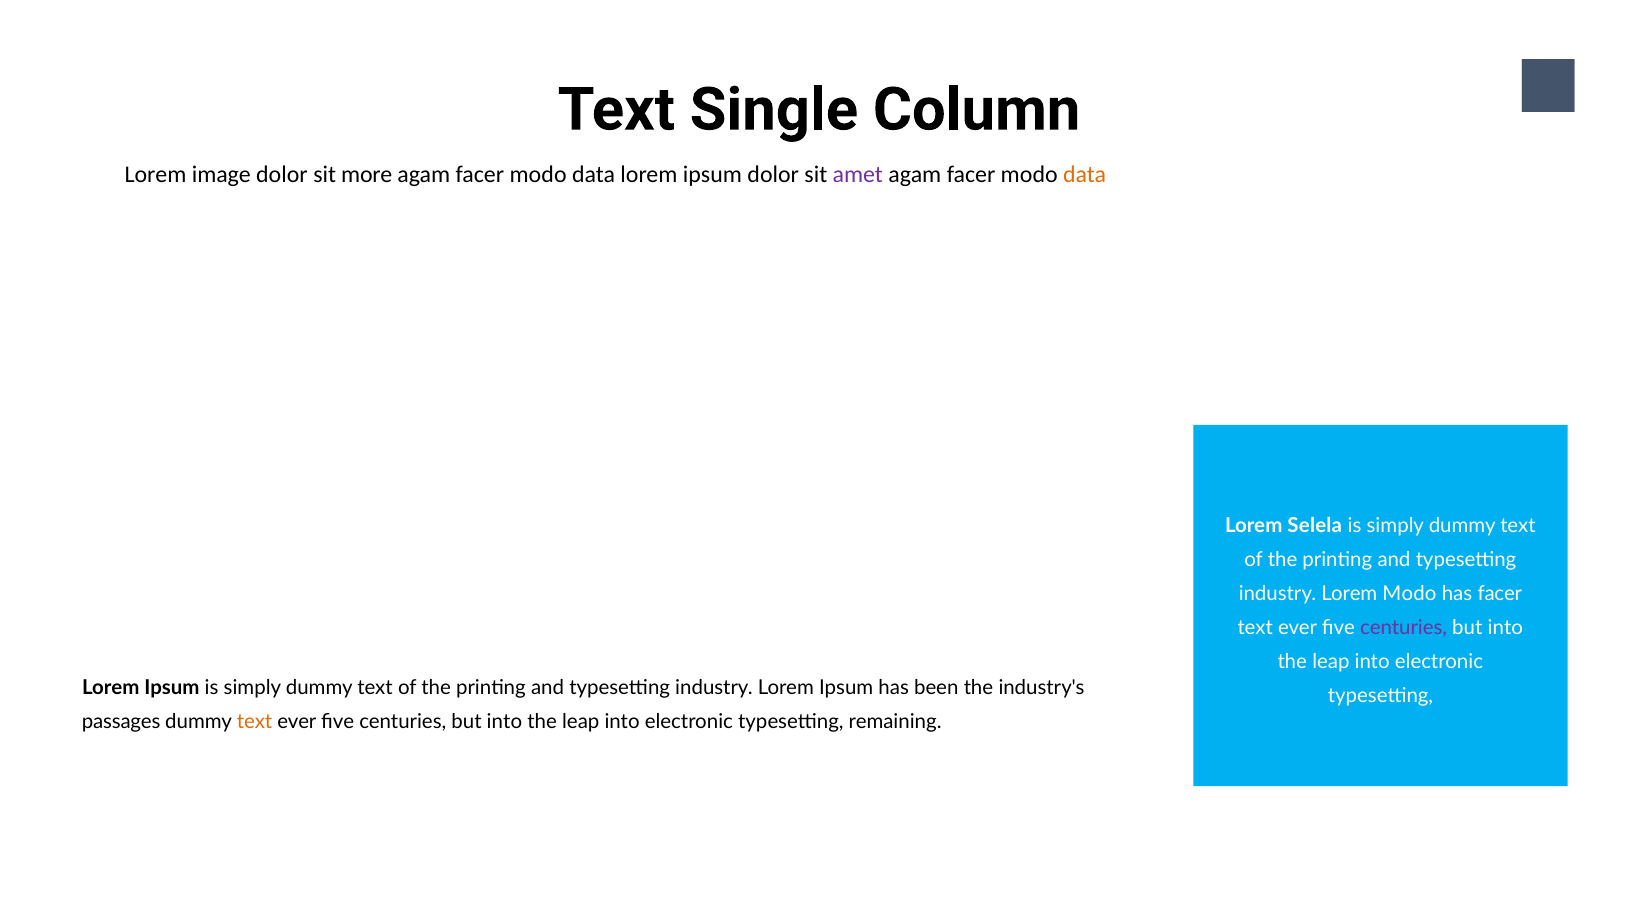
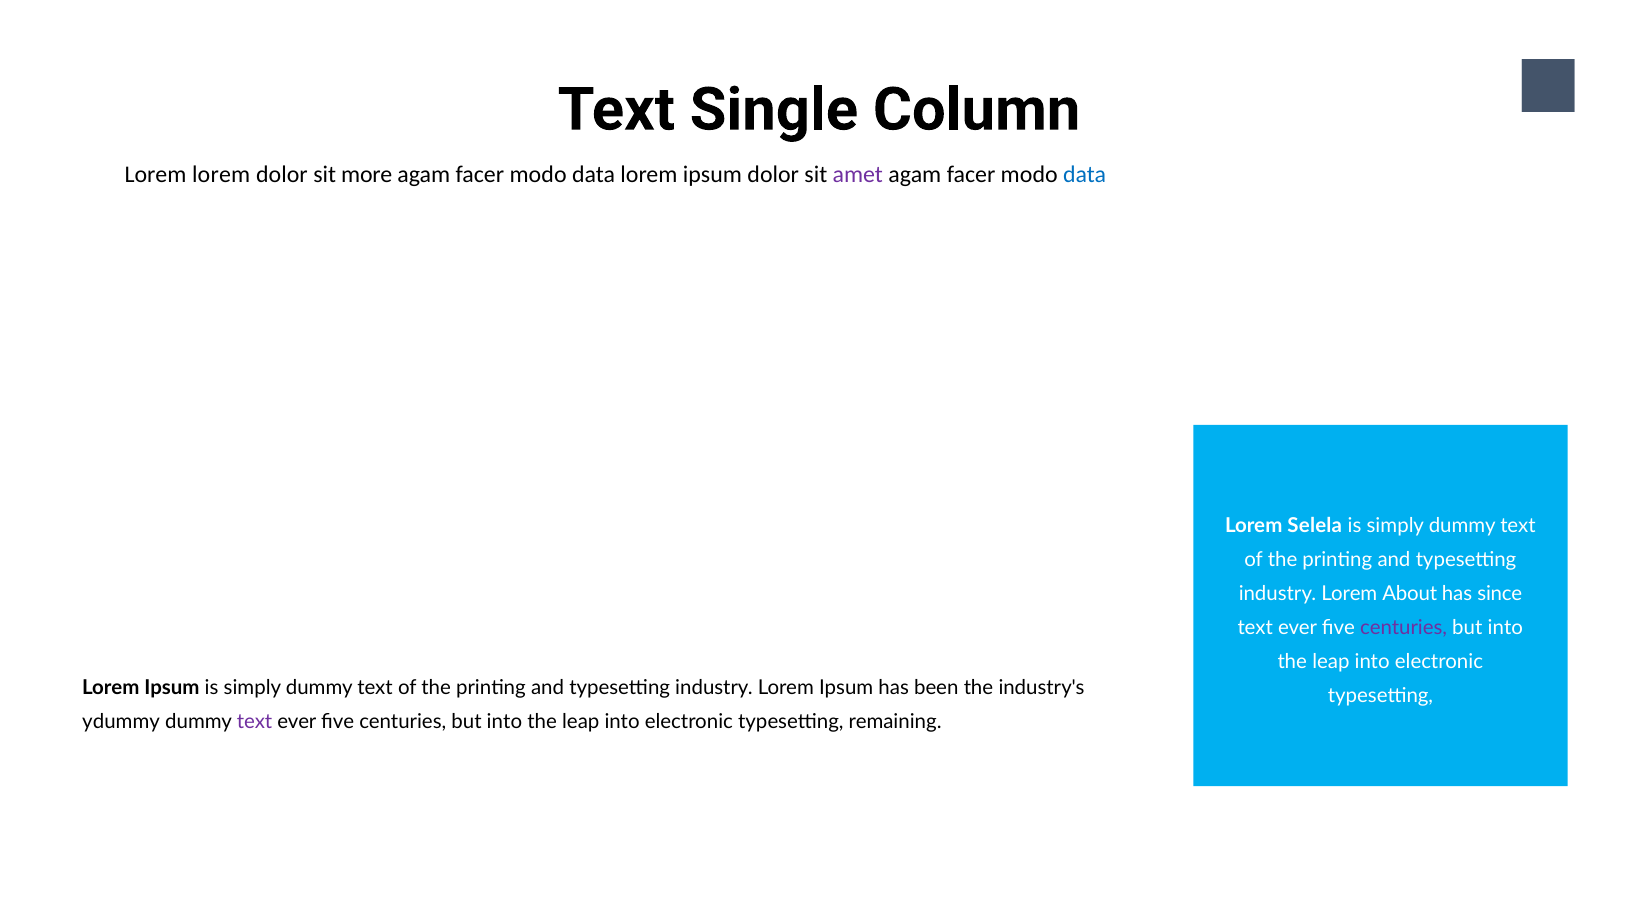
Lorem image: image -> lorem
data at (1085, 175) colour: orange -> blue
Lorem Modo: Modo -> About
has facer: facer -> since
passages: passages -> ydummy
text at (254, 723) colour: orange -> purple
